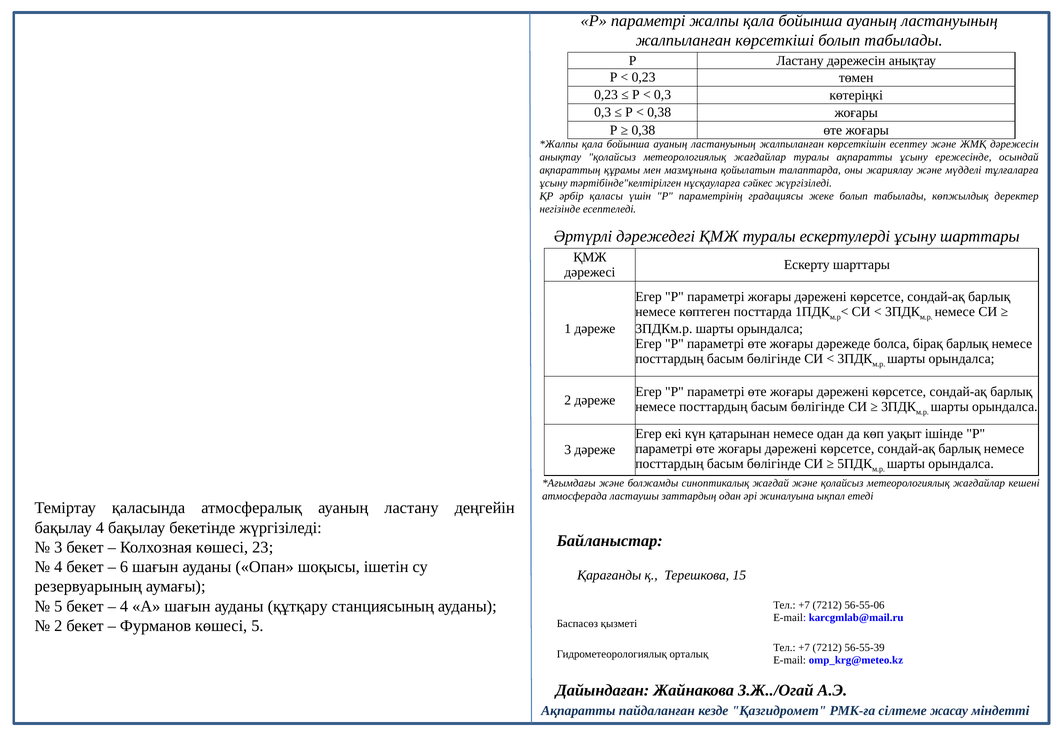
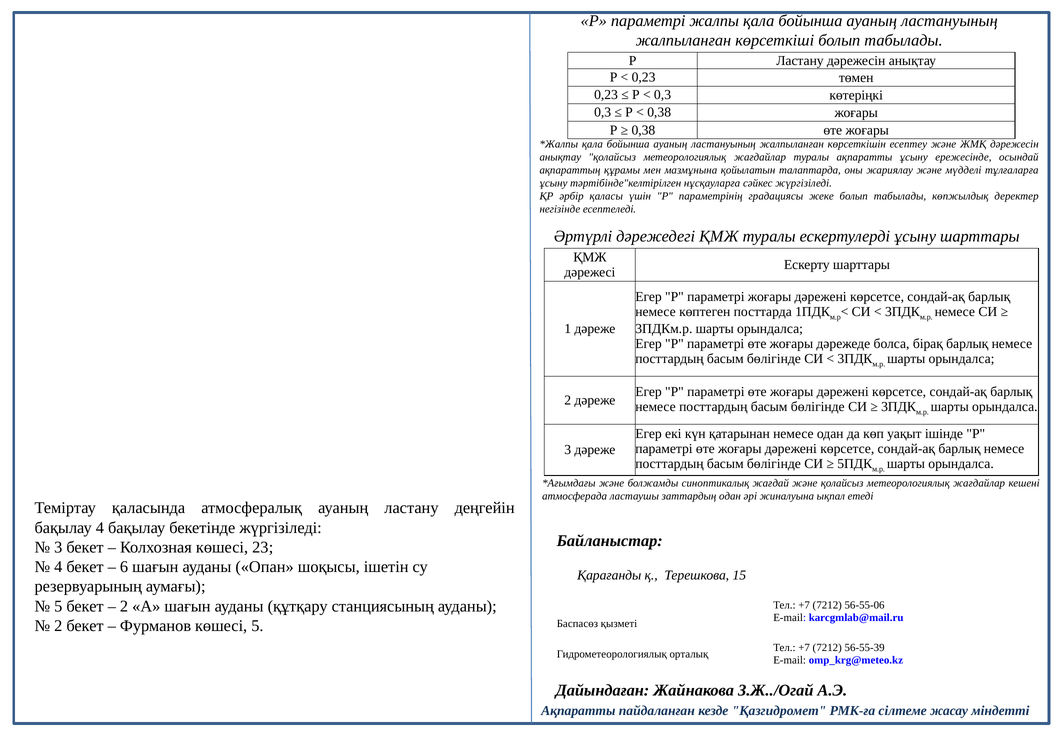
4 at (124, 606): 4 -> 2
